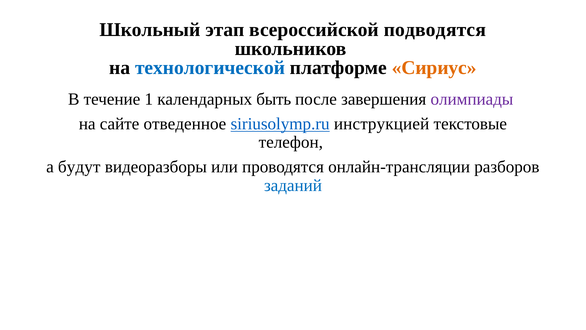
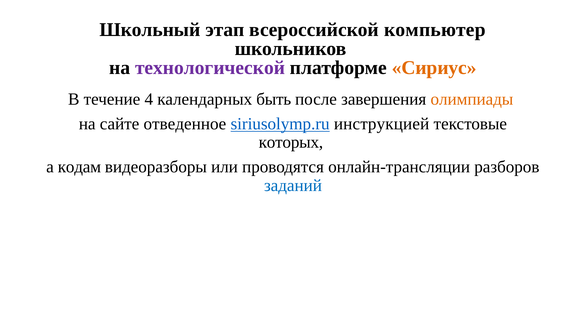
подводятся: подводятся -> компьютер
технологической colour: blue -> purple
1: 1 -> 4
олимпиады colour: purple -> orange
телефон: телефон -> которых
будут: будут -> кодам
